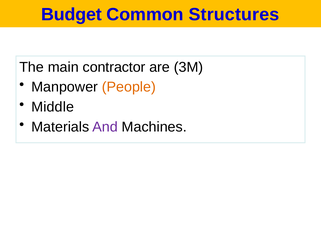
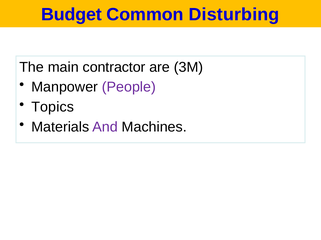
Structures: Structures -> Disturbing
People colour: orange -> purple
Middle: Middle -> Topics
